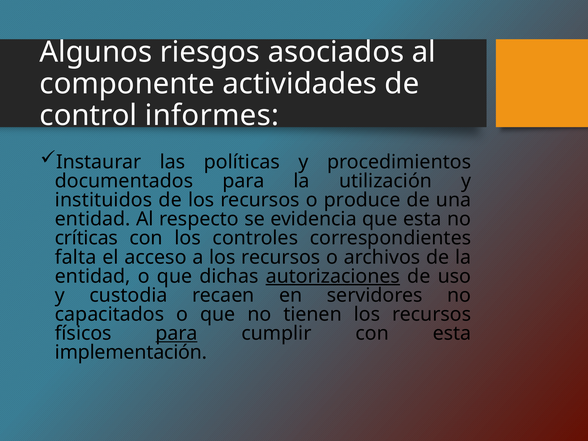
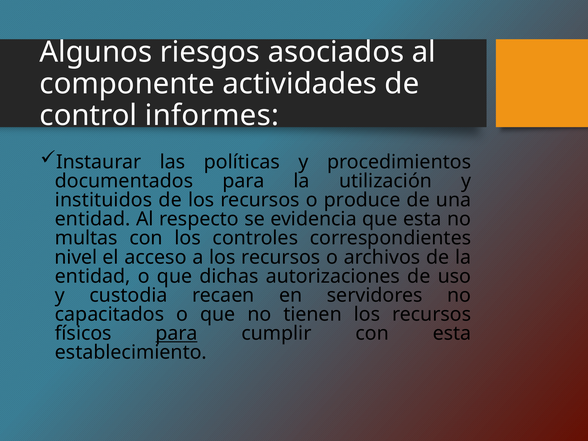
críticas: críticas -> multas
falta: falta -> nivel
autorizaciones underline: present -> none
implementación: implementación -> establecimiento
